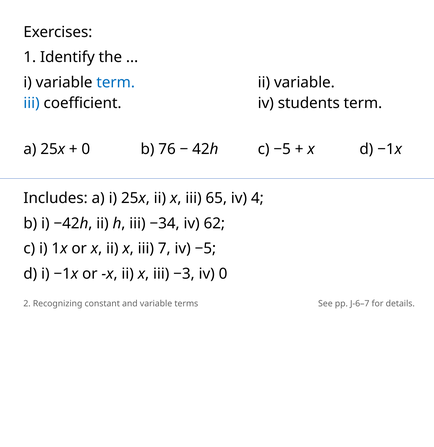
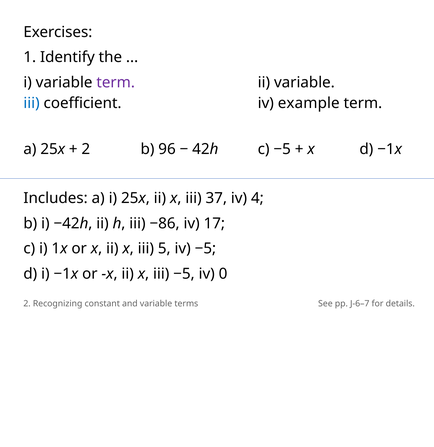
term at (116, 82) colour: blue -> purple
students: students -> example
0 at (86, 149): 0 -> 2
76: 76 -> 96
65: 65 -> 37
−34: −34 -> −86
62: 62 -> 17
7: 7 -> 5
iii −3: −3 -> −5
